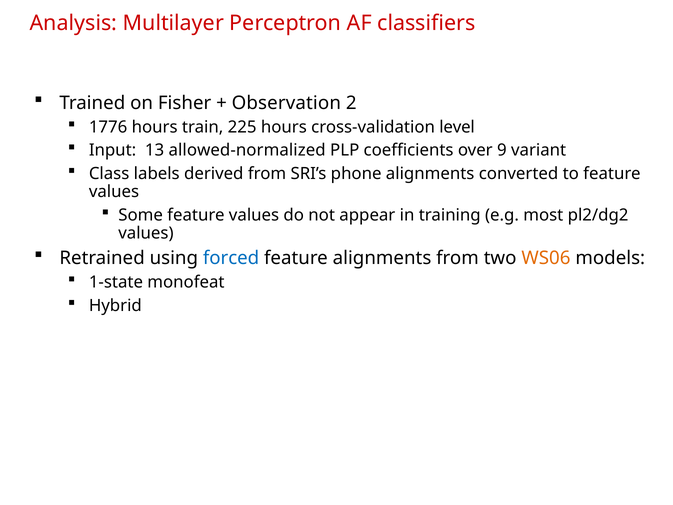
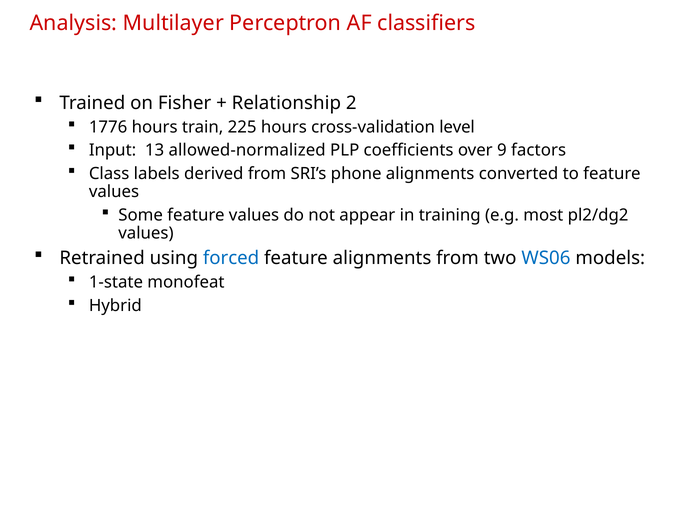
Observation: Observation -> Relationship
variant: variant -> factors
WS06 colour: orange -> blue
